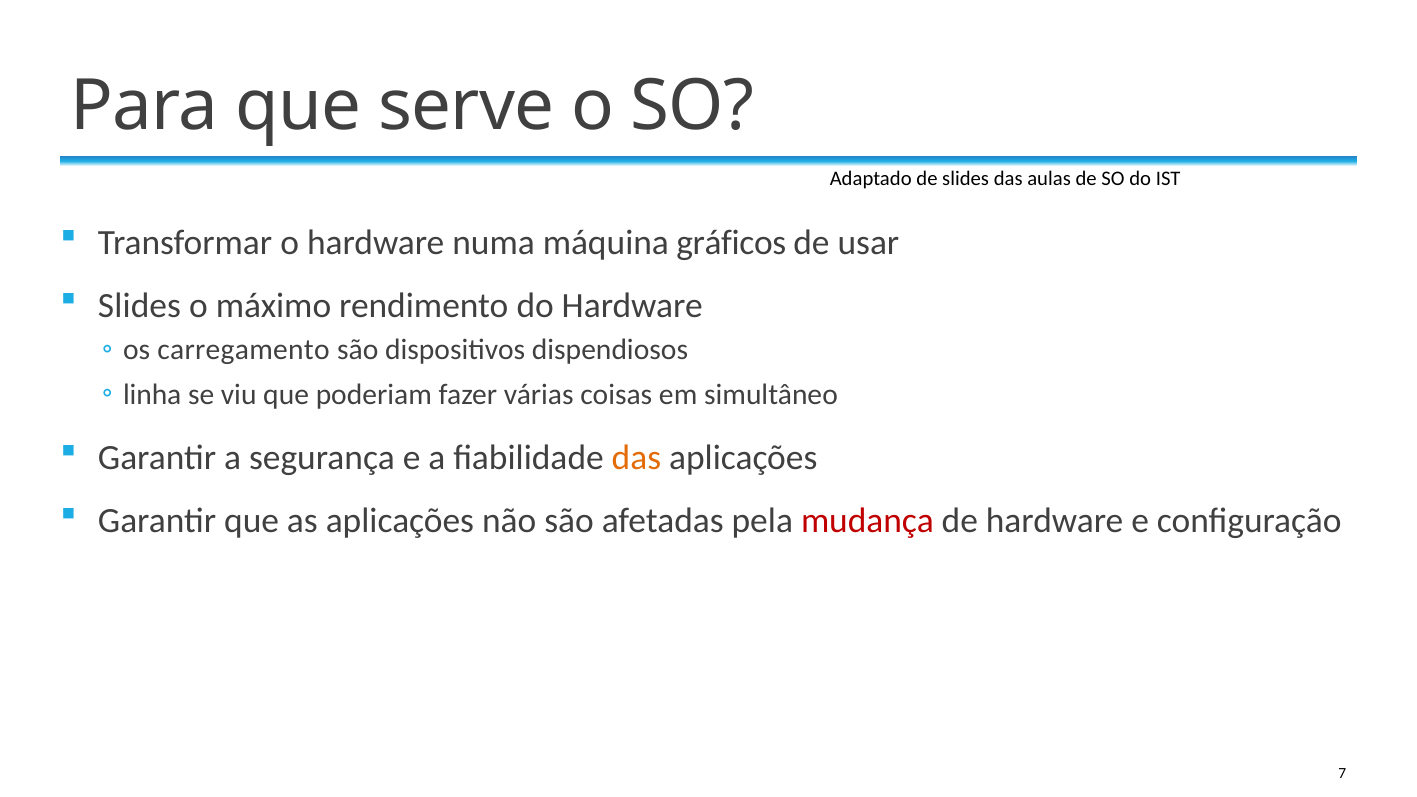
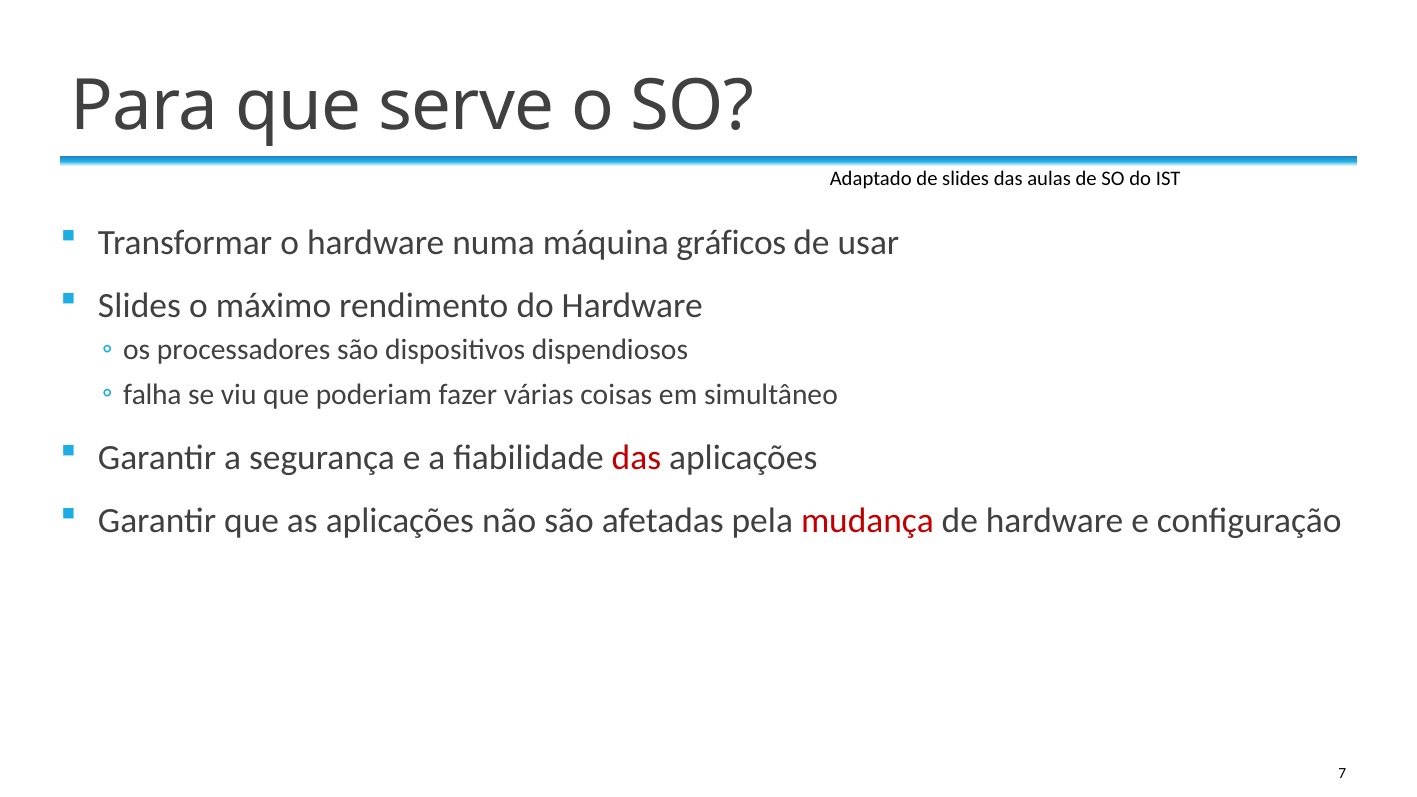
carregamento: carregamento -> processadores
linha: linha -> falha
das at (636, 458) colour: orange -> red
